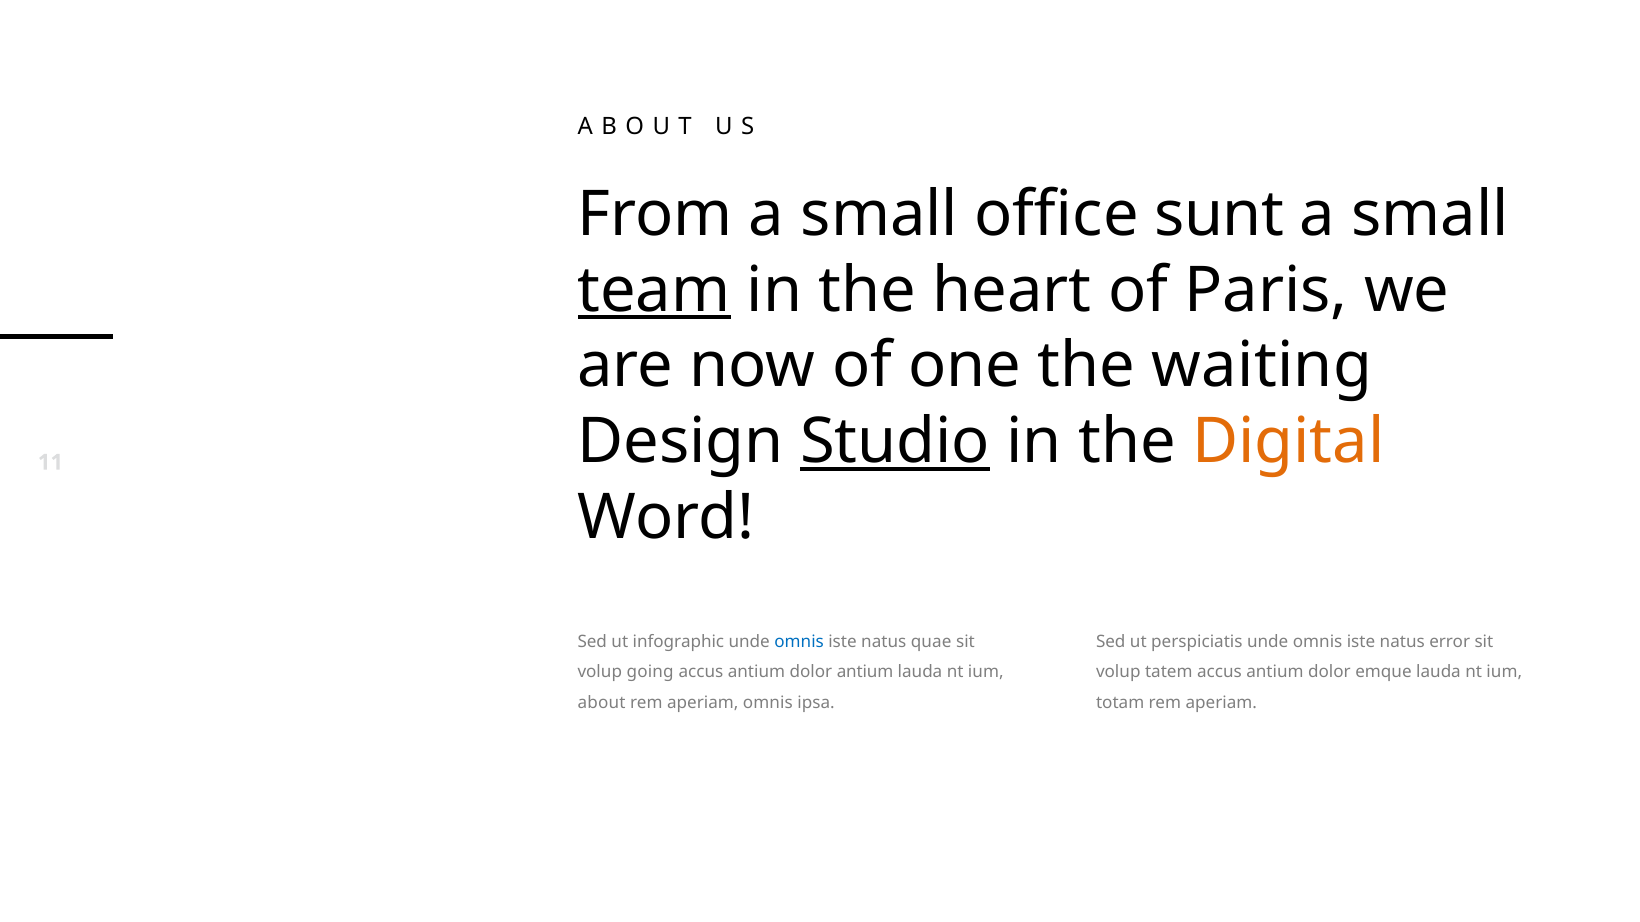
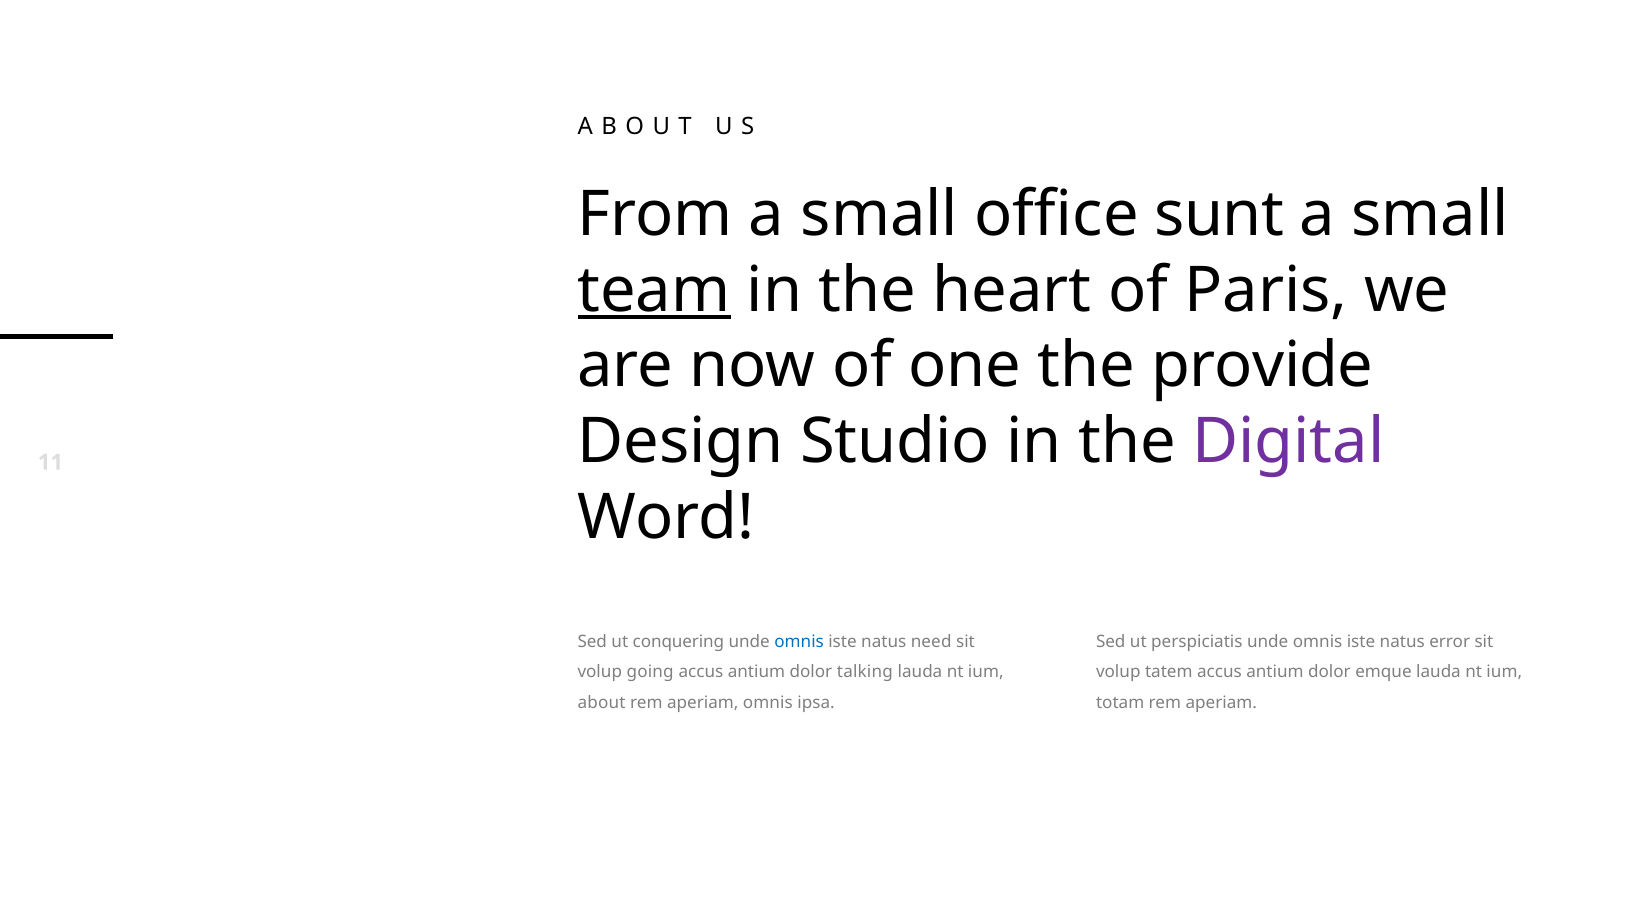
waiting: waiting -> provide
Studio underline: present -> none
Digital colour: orange -> purple
infographic: infographic -> conquering
quae: quae -> need
dolor antium: antium -> talking
